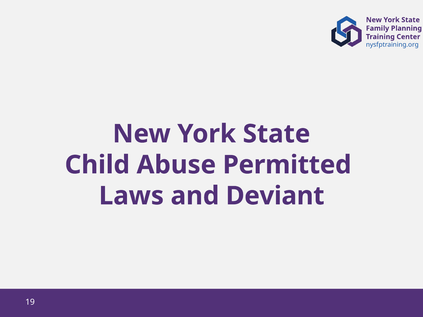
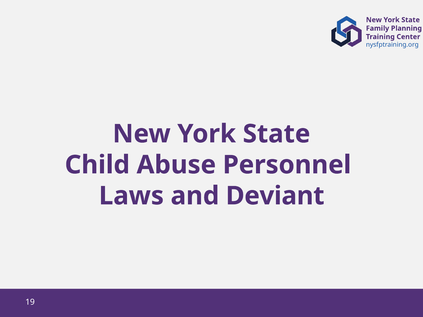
Permitted: Permitted -> Personnel
